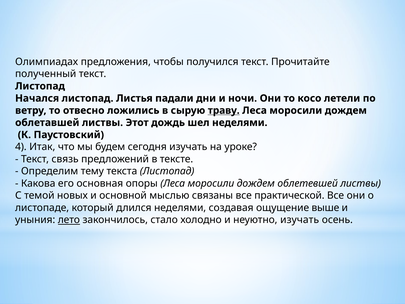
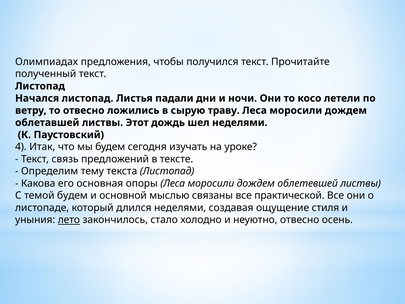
траву underline: present -> none
темой новых: новых -> будем
выше: выше -> стиля
неуютно изучать: изучать -> отвесно
